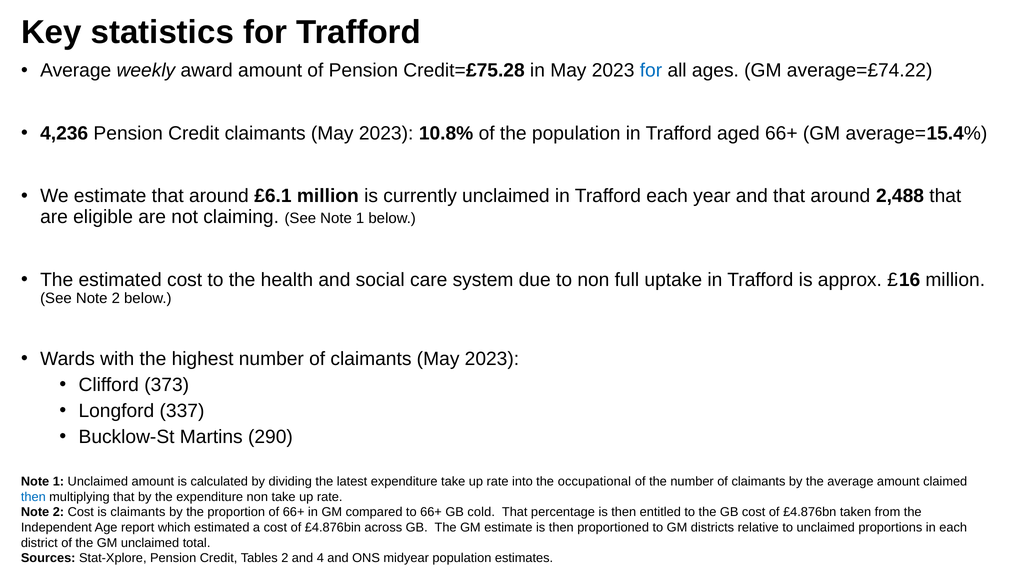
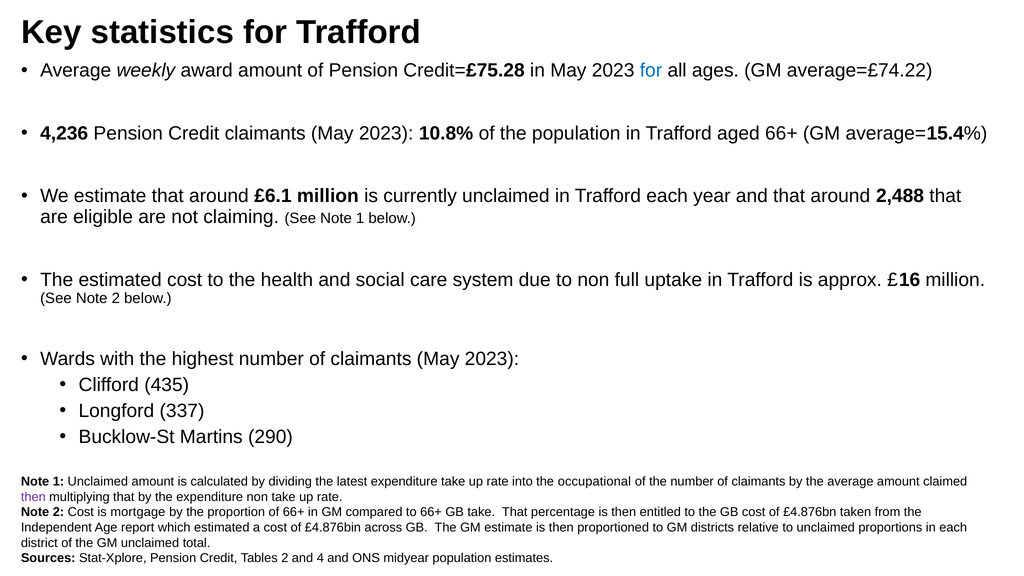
373: 373 -> 435
then at (33, 497) colour: blue -> purple
is claimants: claimants -> mortgage
GB cold: cold -> take
